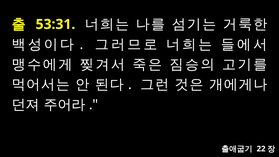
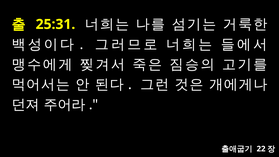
53:31: 53:31 -> 25:31
